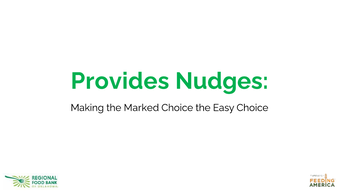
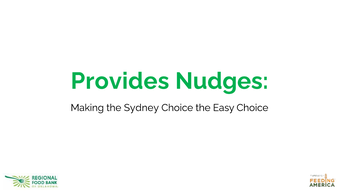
Marked: Marked -> Sydney
